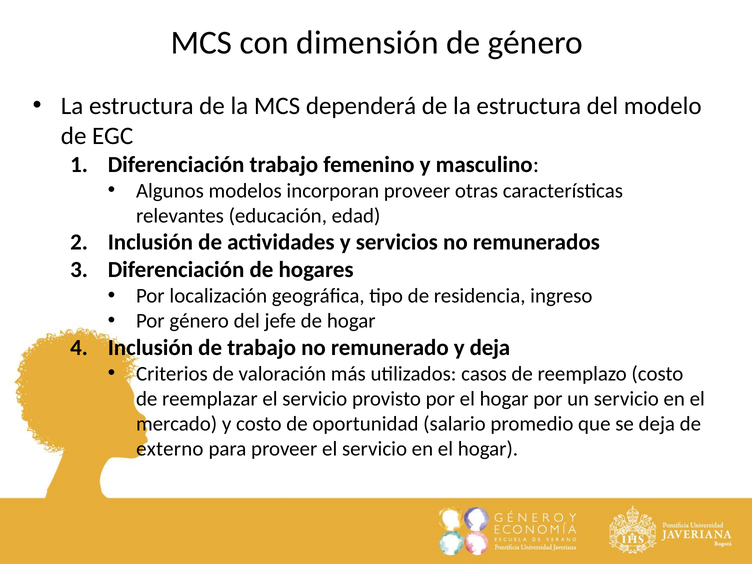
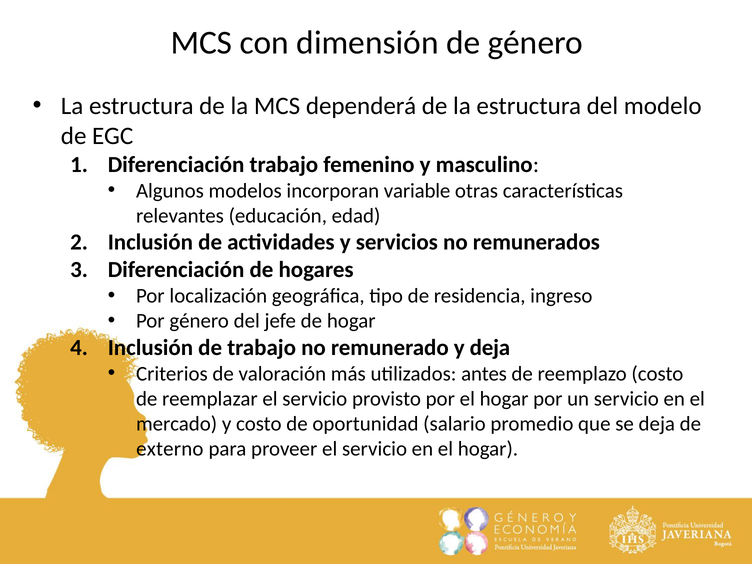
incorporan proveer: proveer -> variable
casos: casos -> antes
